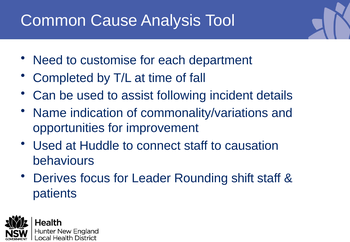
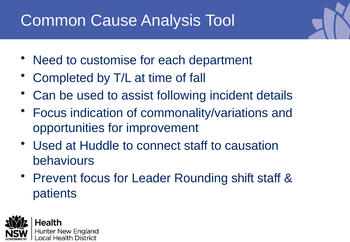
Name at (50, 113): Name -> Focus
Derives: Derives -> Prevent
